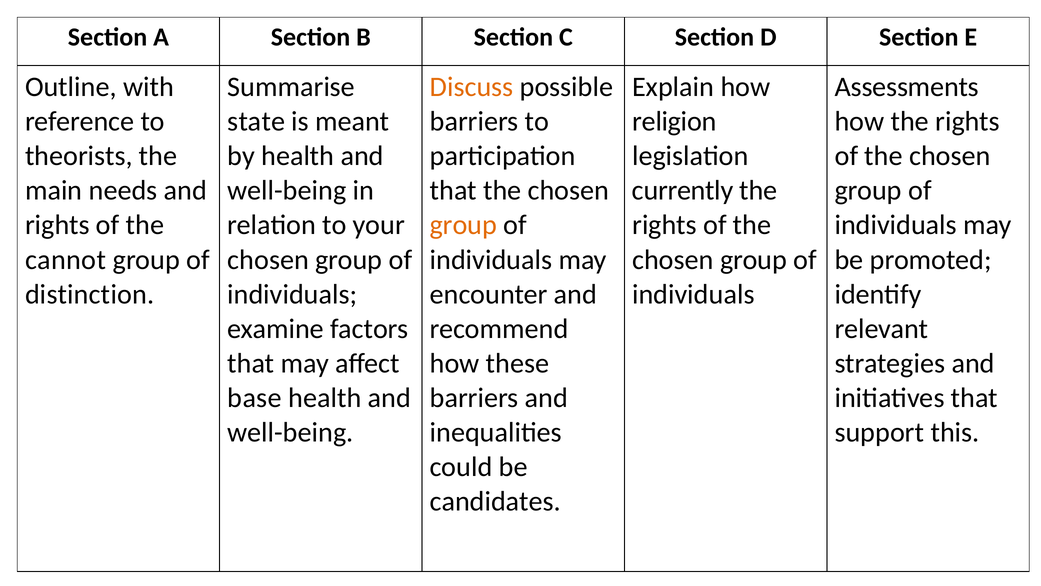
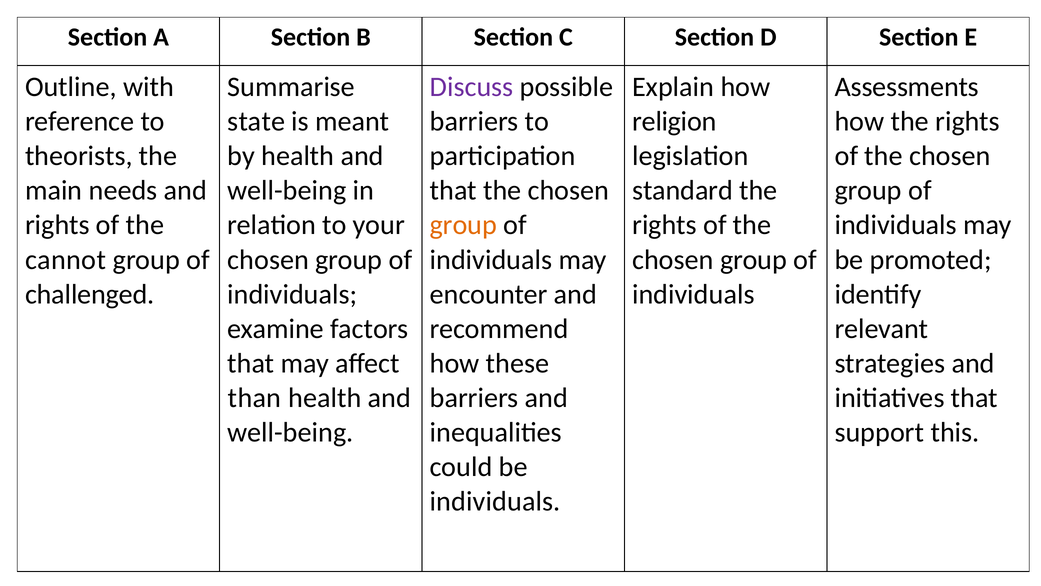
Discuss colour: orange -> purple
currently: currently -> standard
distinction: distinction -> challenged
base: base -> than
candidates at (495, 501): candidates -> individuals
